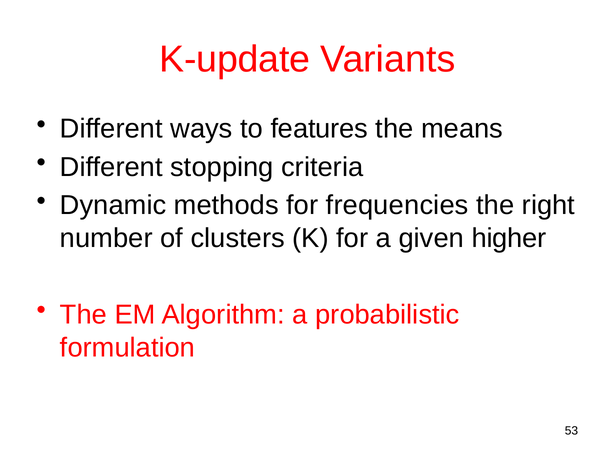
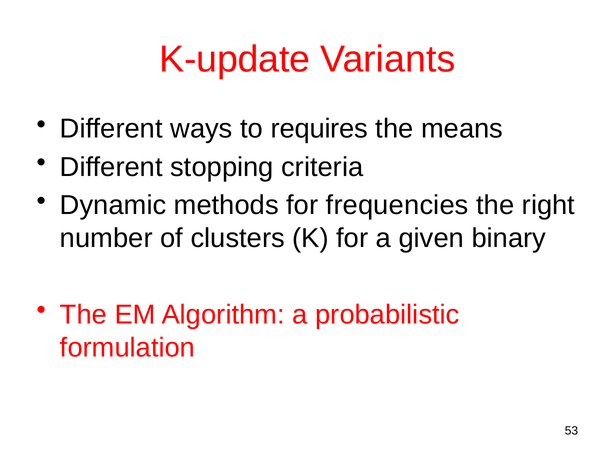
features: features -> requires
higher: higher -> binary
